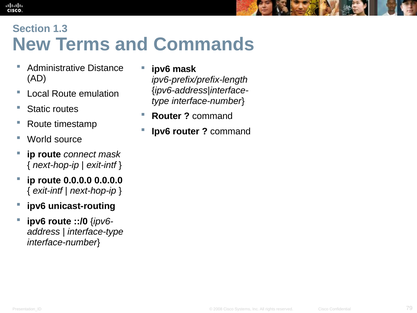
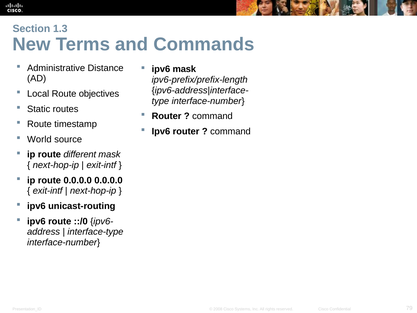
emulation: emulation -> objectives
connect: connect -> different
